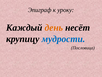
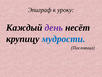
день colour: orange -> purple
